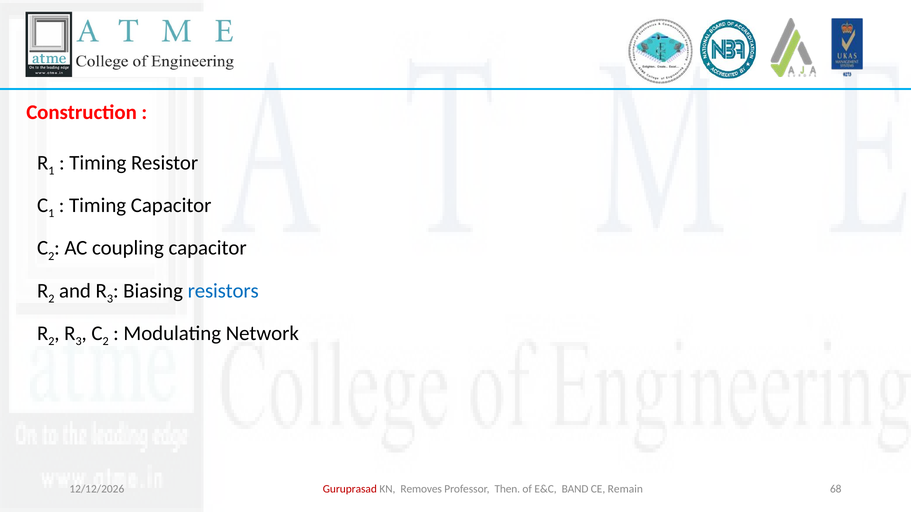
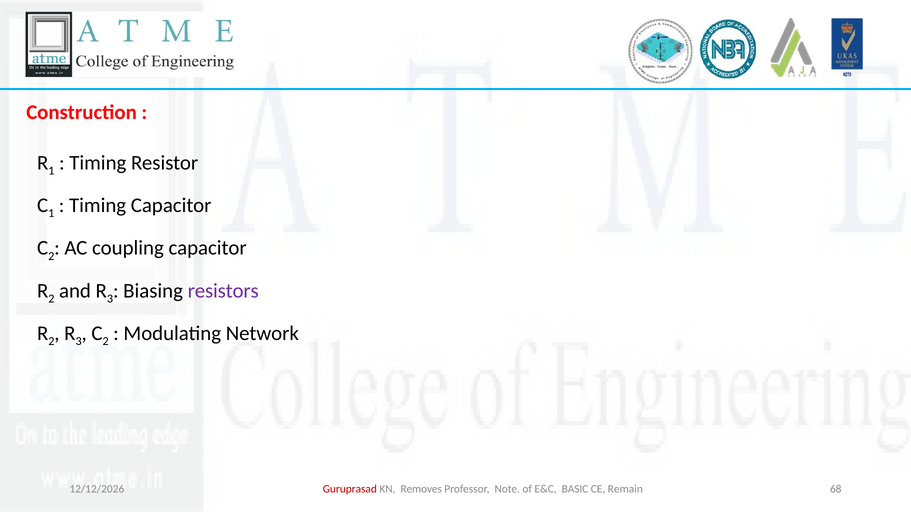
resistors colour: blue -> purple
Then: Then -> Note
BAND: BAND -> BASIC
